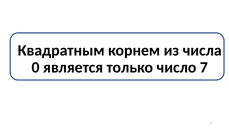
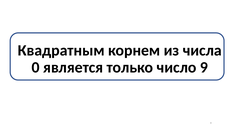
число 7: 7 -> 9
